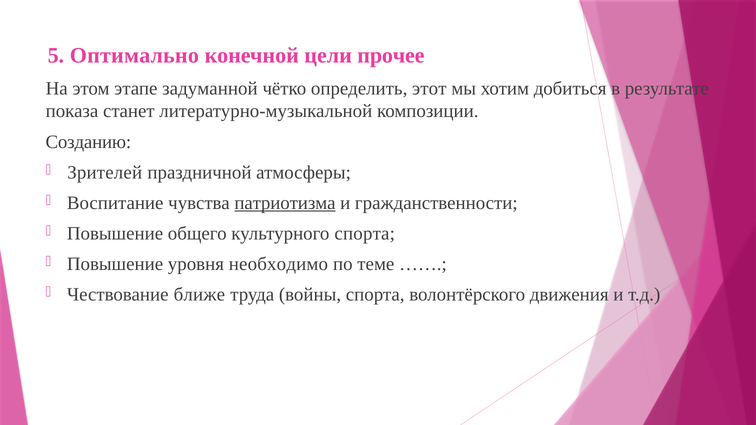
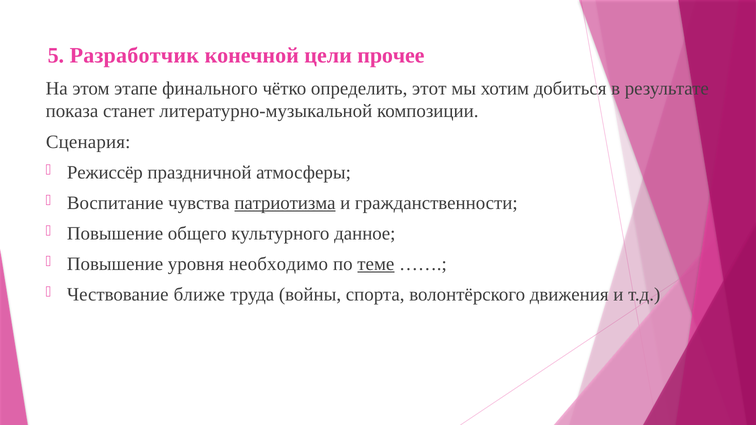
Оптимально: Оптимально -> Разработчик
задуманной: задуманной -> финального
Созданию: Созданию -> Сценария
Зрителей: Зрителей -> Режиссёр
культурного спорта: спорта -> данное
теме underline: none -> present
